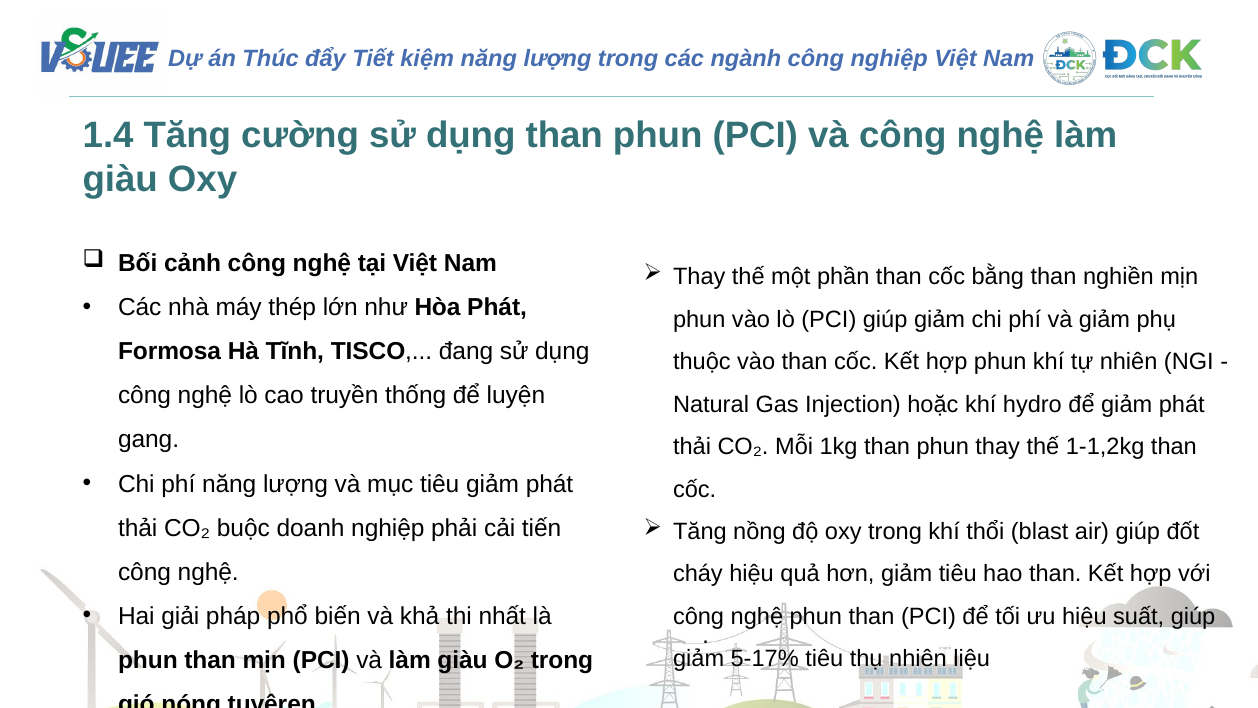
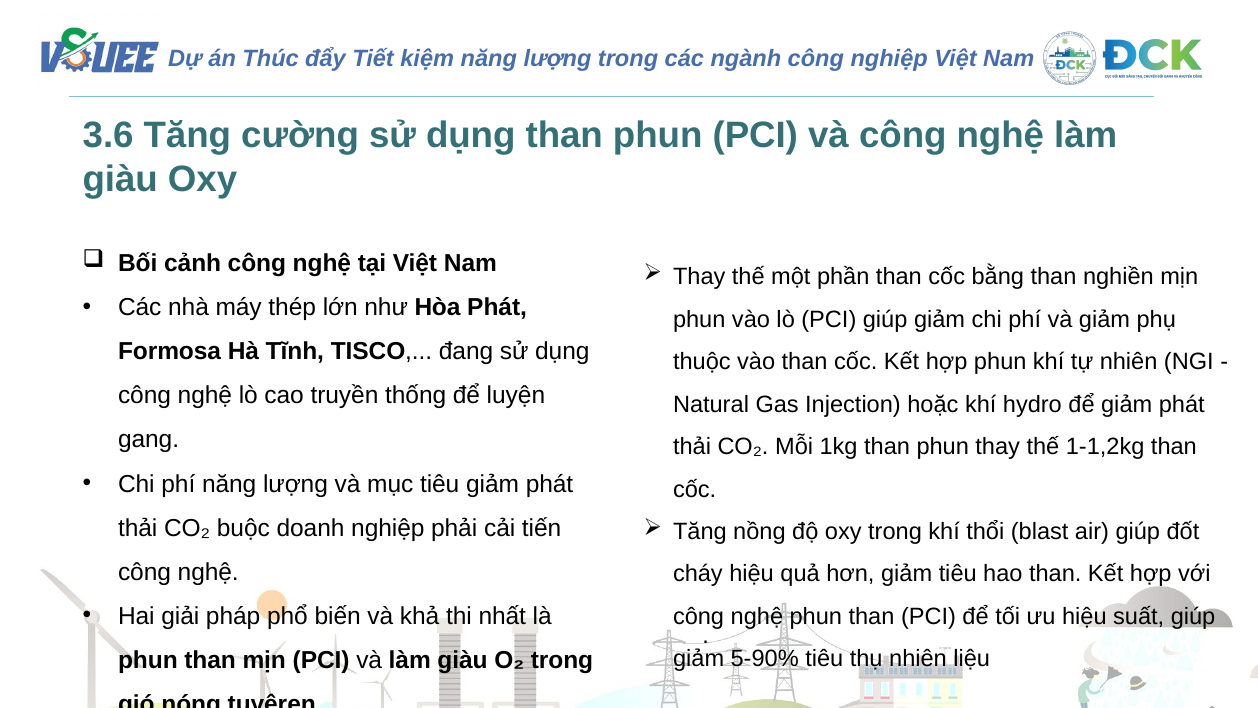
1.4: 1.4 -> 3.6
5-17%: 5-17% -> 5-90%
